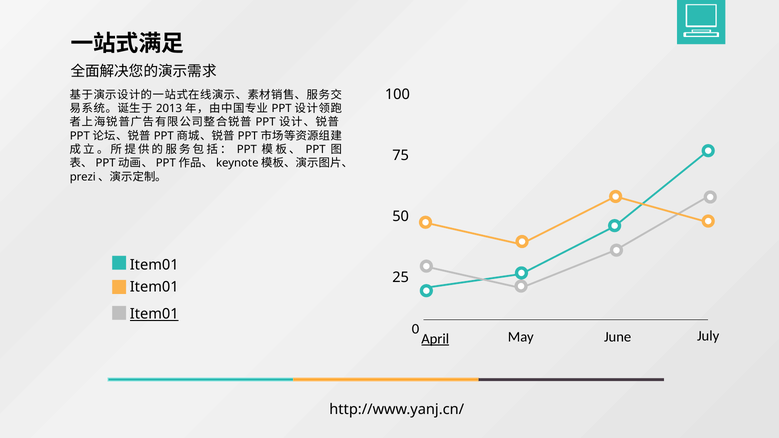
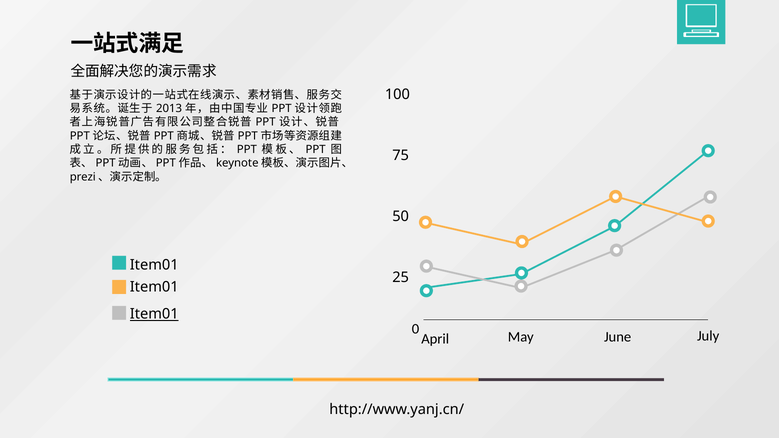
April underline: present -> none
